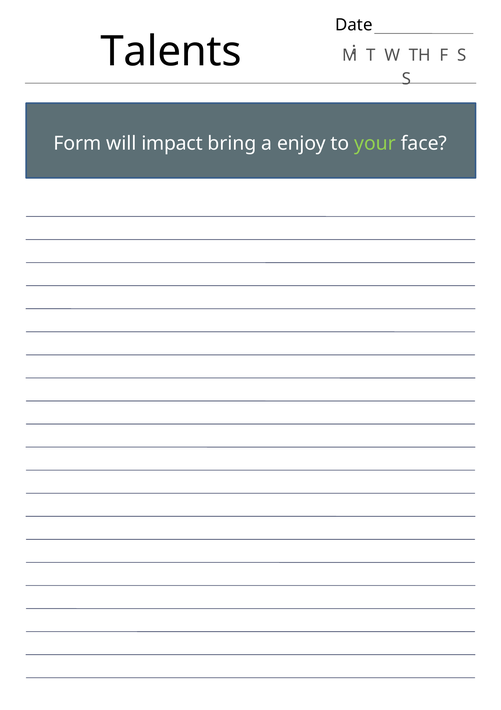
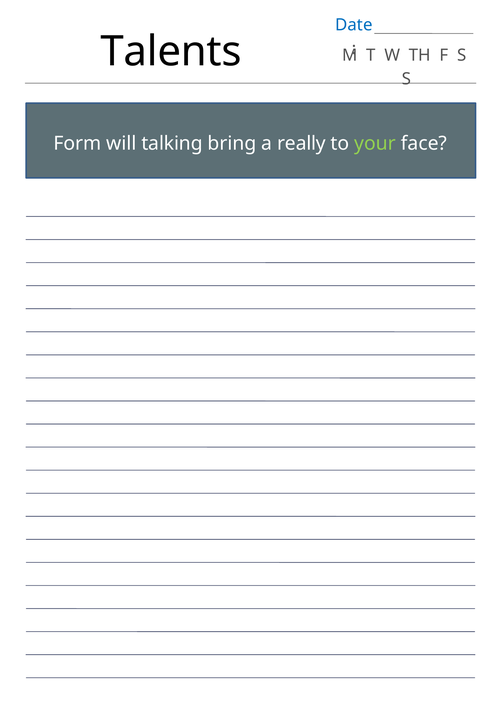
Date colour: black -> blue
impact: impact -> talking
enjoy: enjoy -> really
